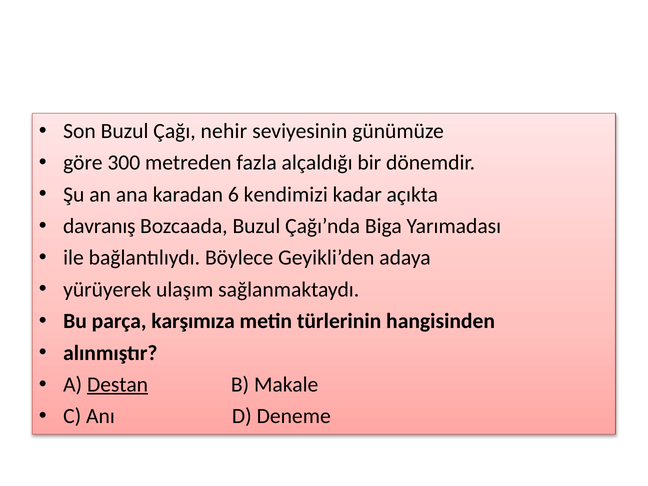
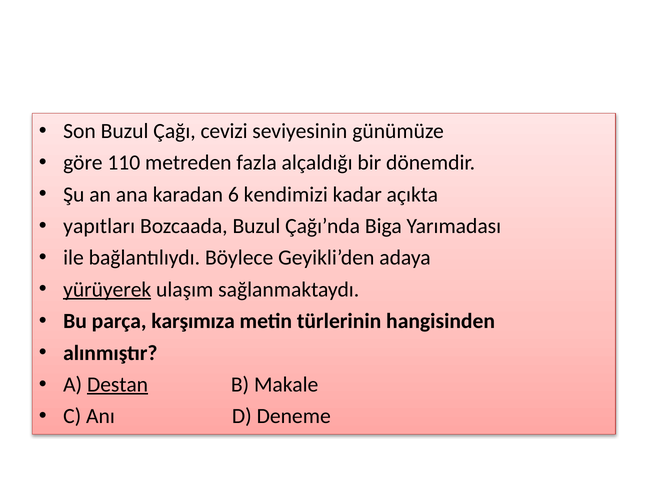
nehir: nehir -> cevizi
300: 300 -> 110
davranış: davranış -> yapıtları
yürüyerek underline: none -> present
